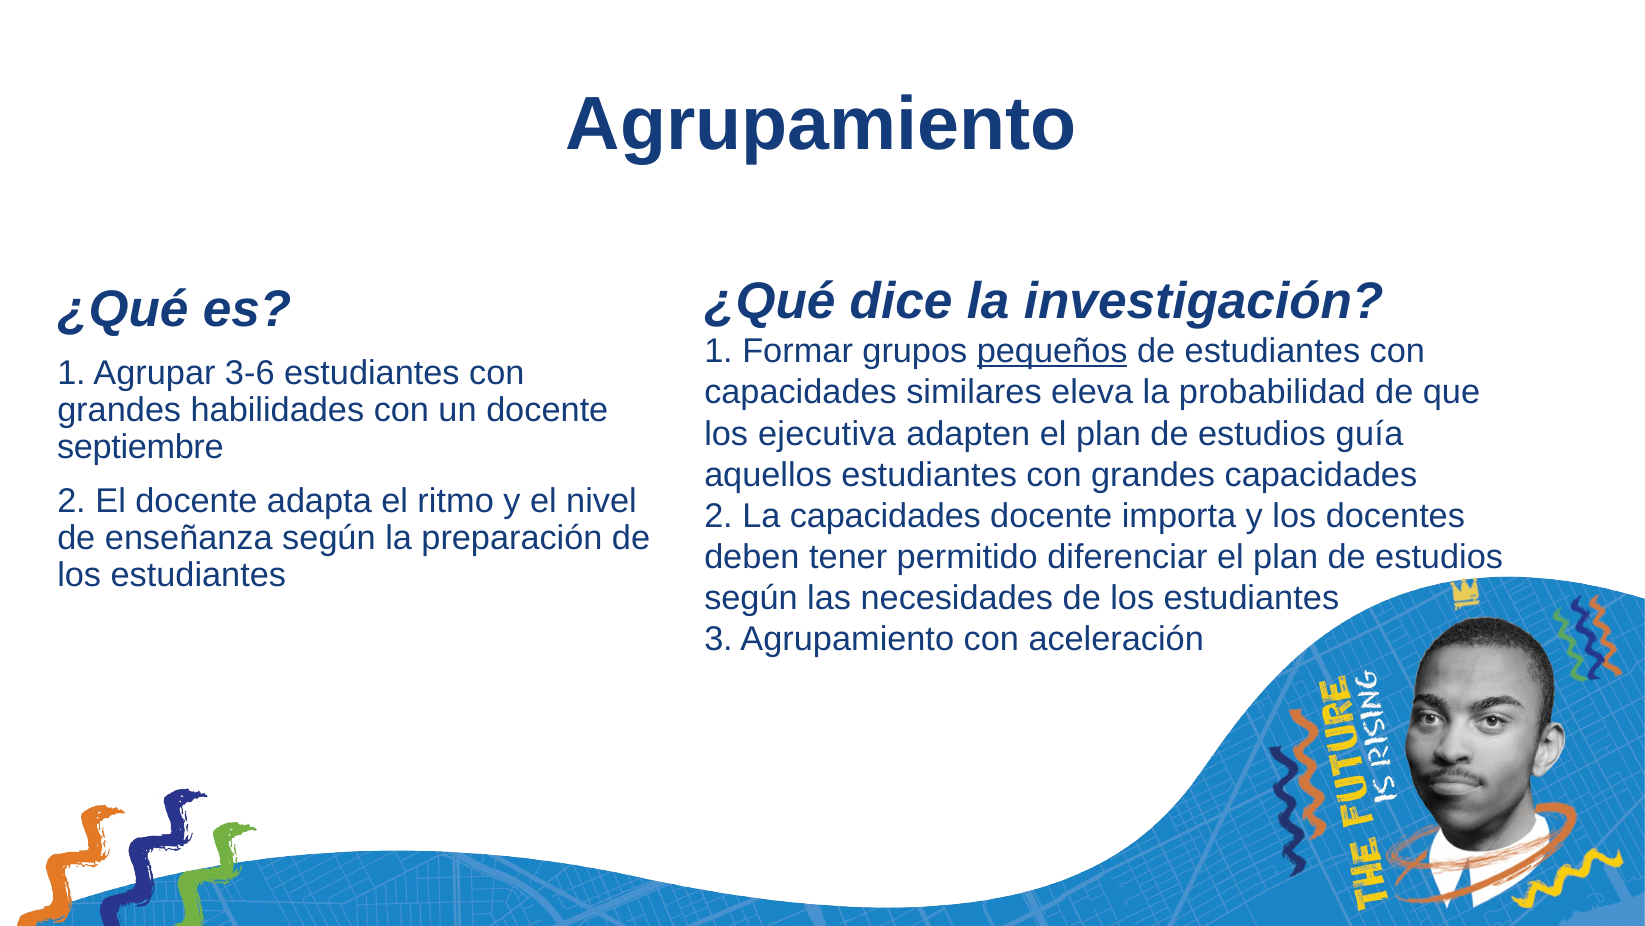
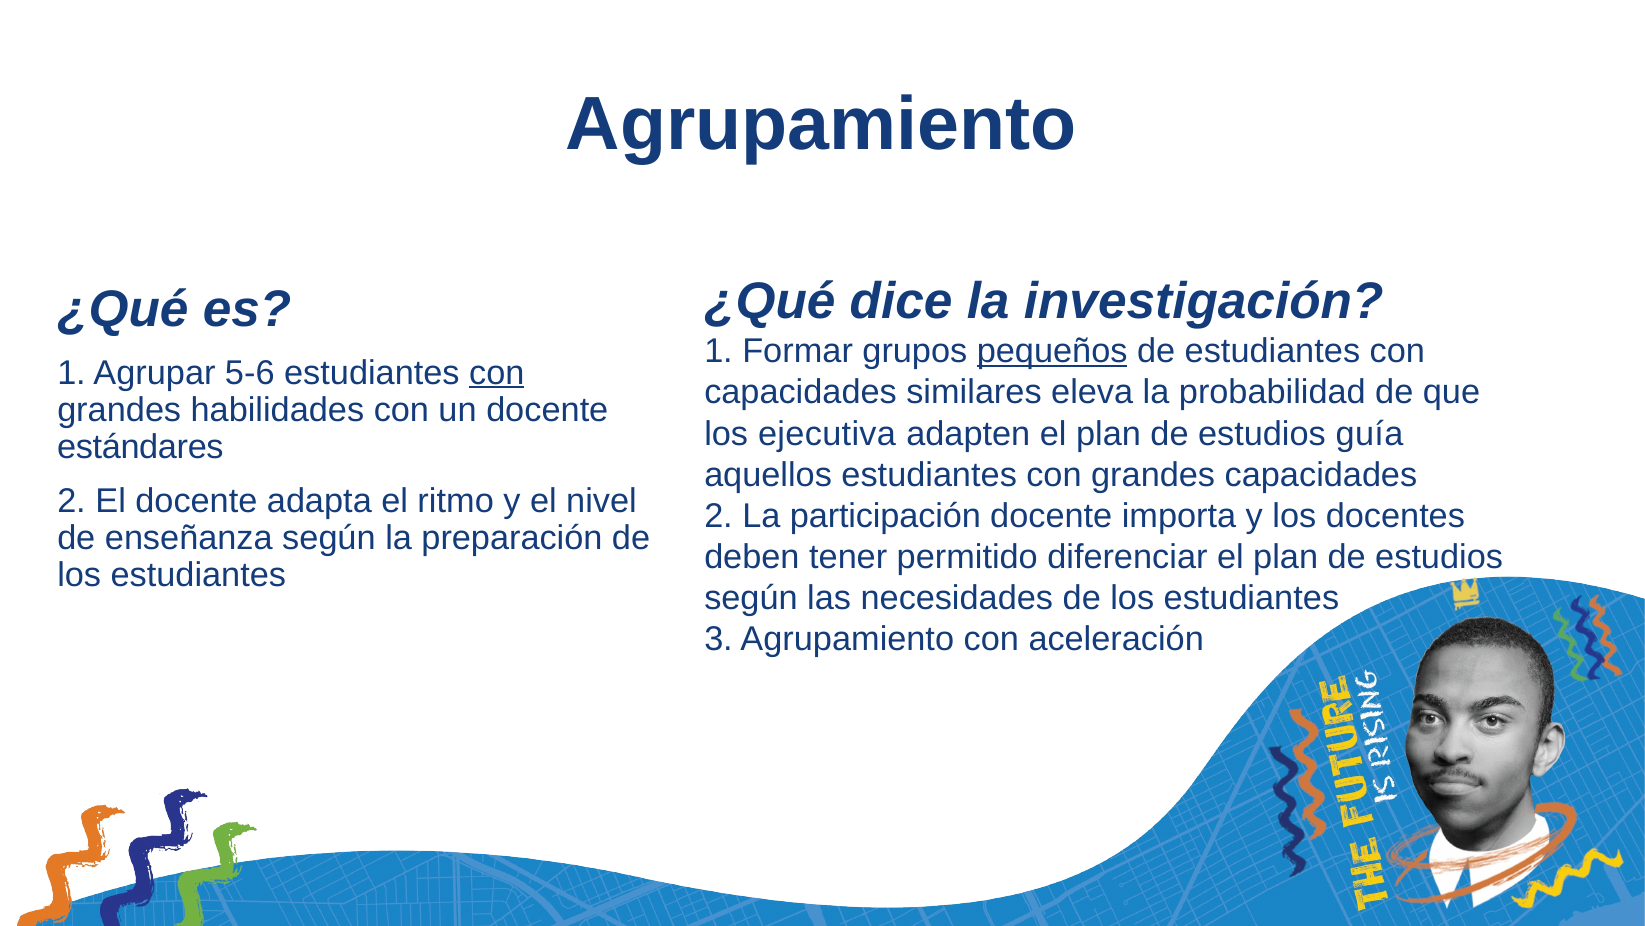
3-6: 3-6 -> 5-6
con at (497, 372) underline: none -> present
septiembre: septiembre -> estándares
La capacidades: capacidades -> participación
